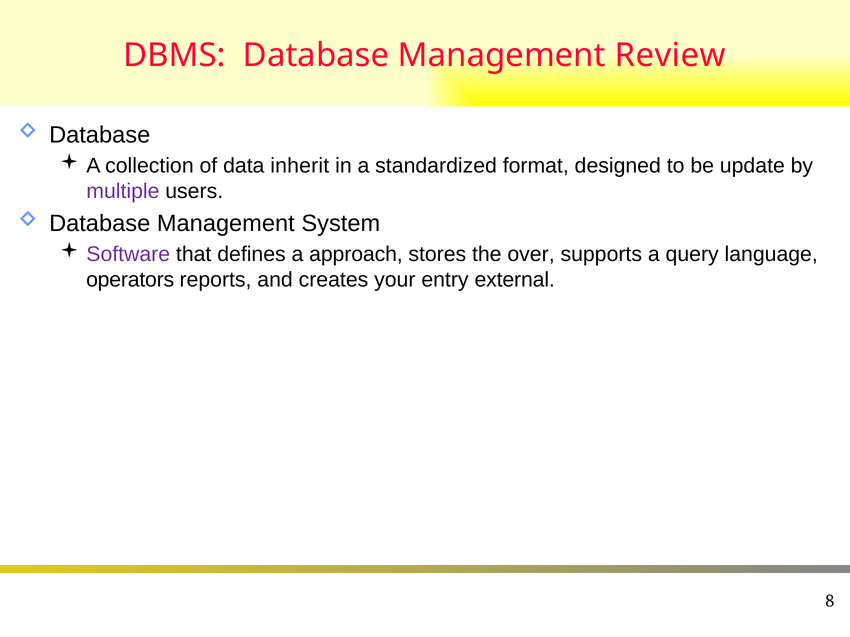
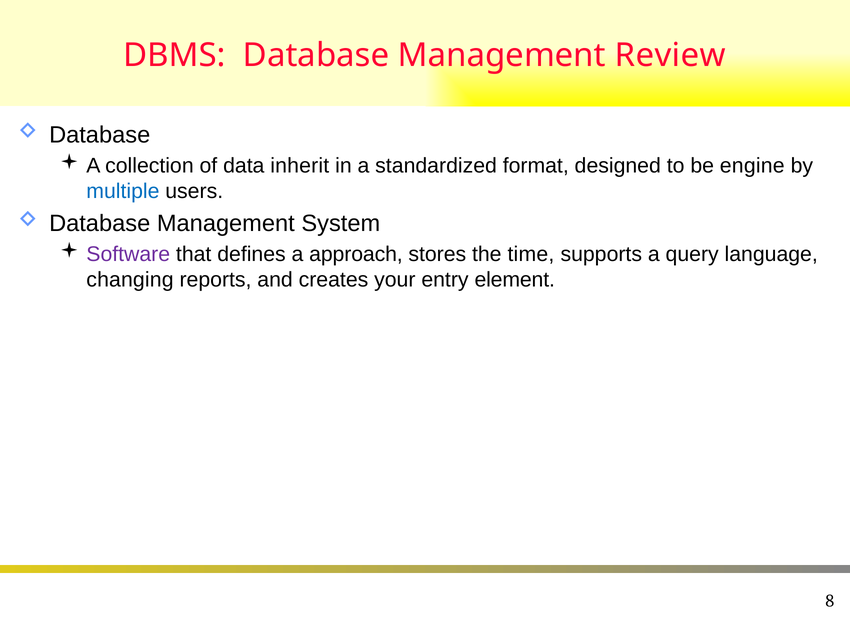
update: update -> engine
multiple colour: purple -> blue
over: over -> time
operators: operators -> changing
external: external -> element
